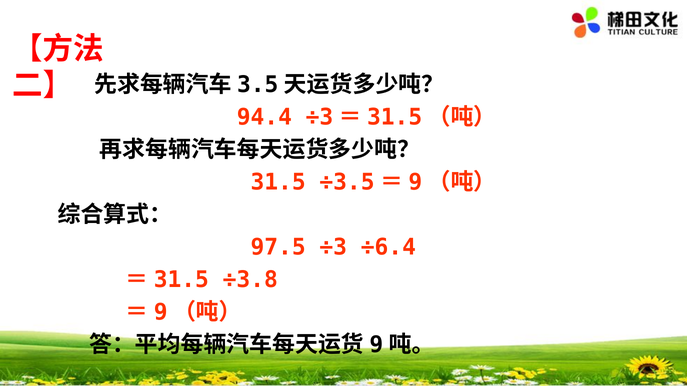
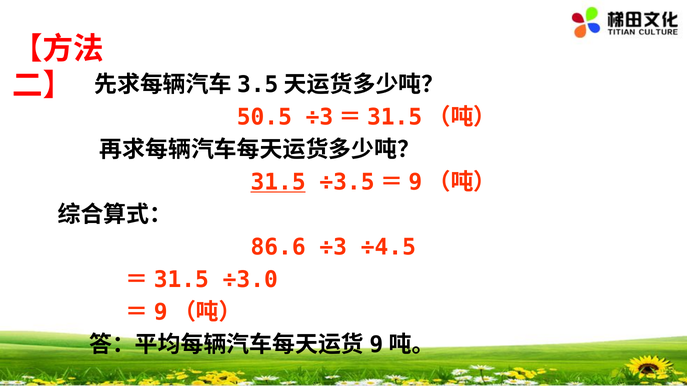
94.4: 94.4 -> 50.5
31.5 underline: none -> present
97.5: 97.5 -> 86.6
÷6.4: ÷6.4 -> ÷4.5
÷3.8: ÷3.8 -> ÷3.0
